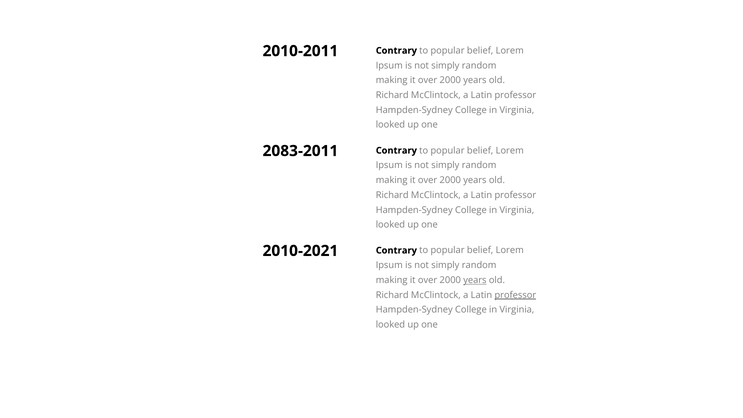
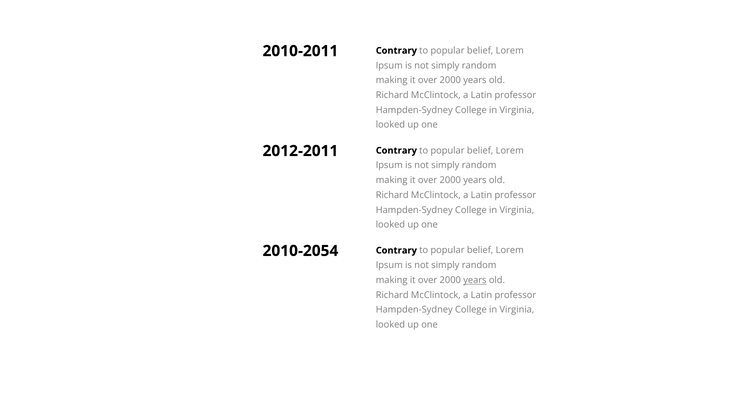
2083-2011: 2083-2011 -> 2012-2011
2010-2021: 2010-2021 -> 2010-2054
professor at (515, 295) underline: present -> none
